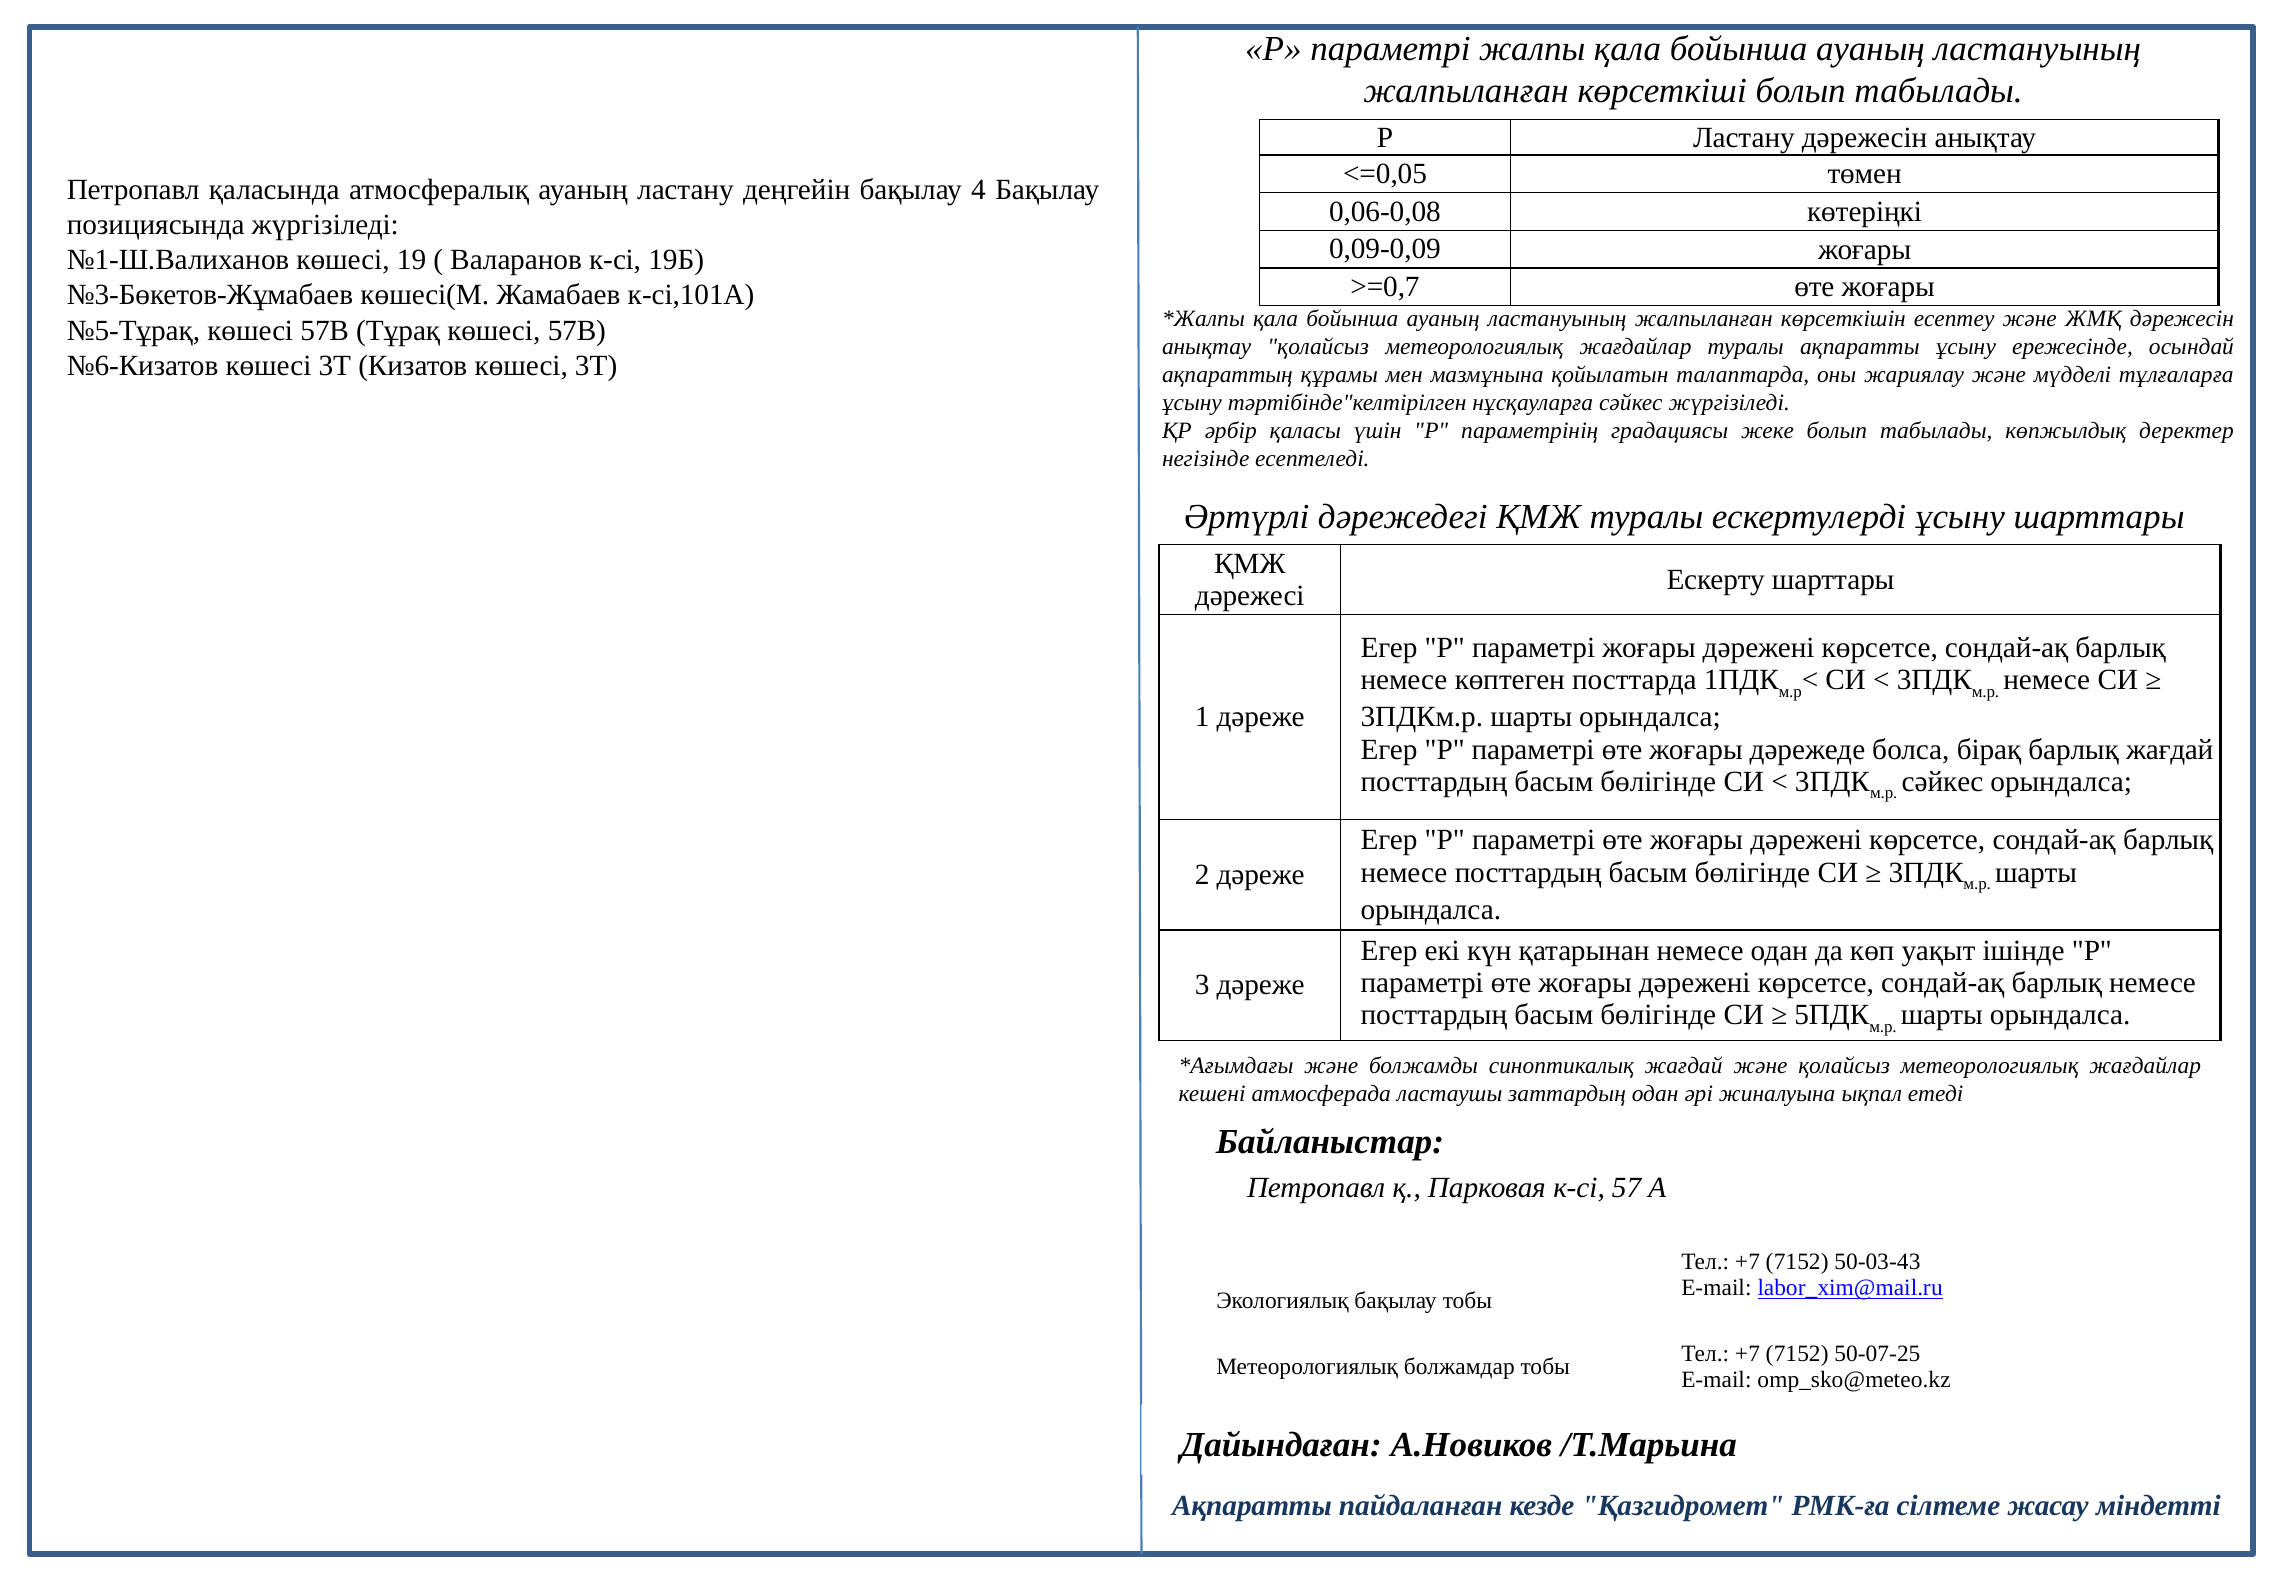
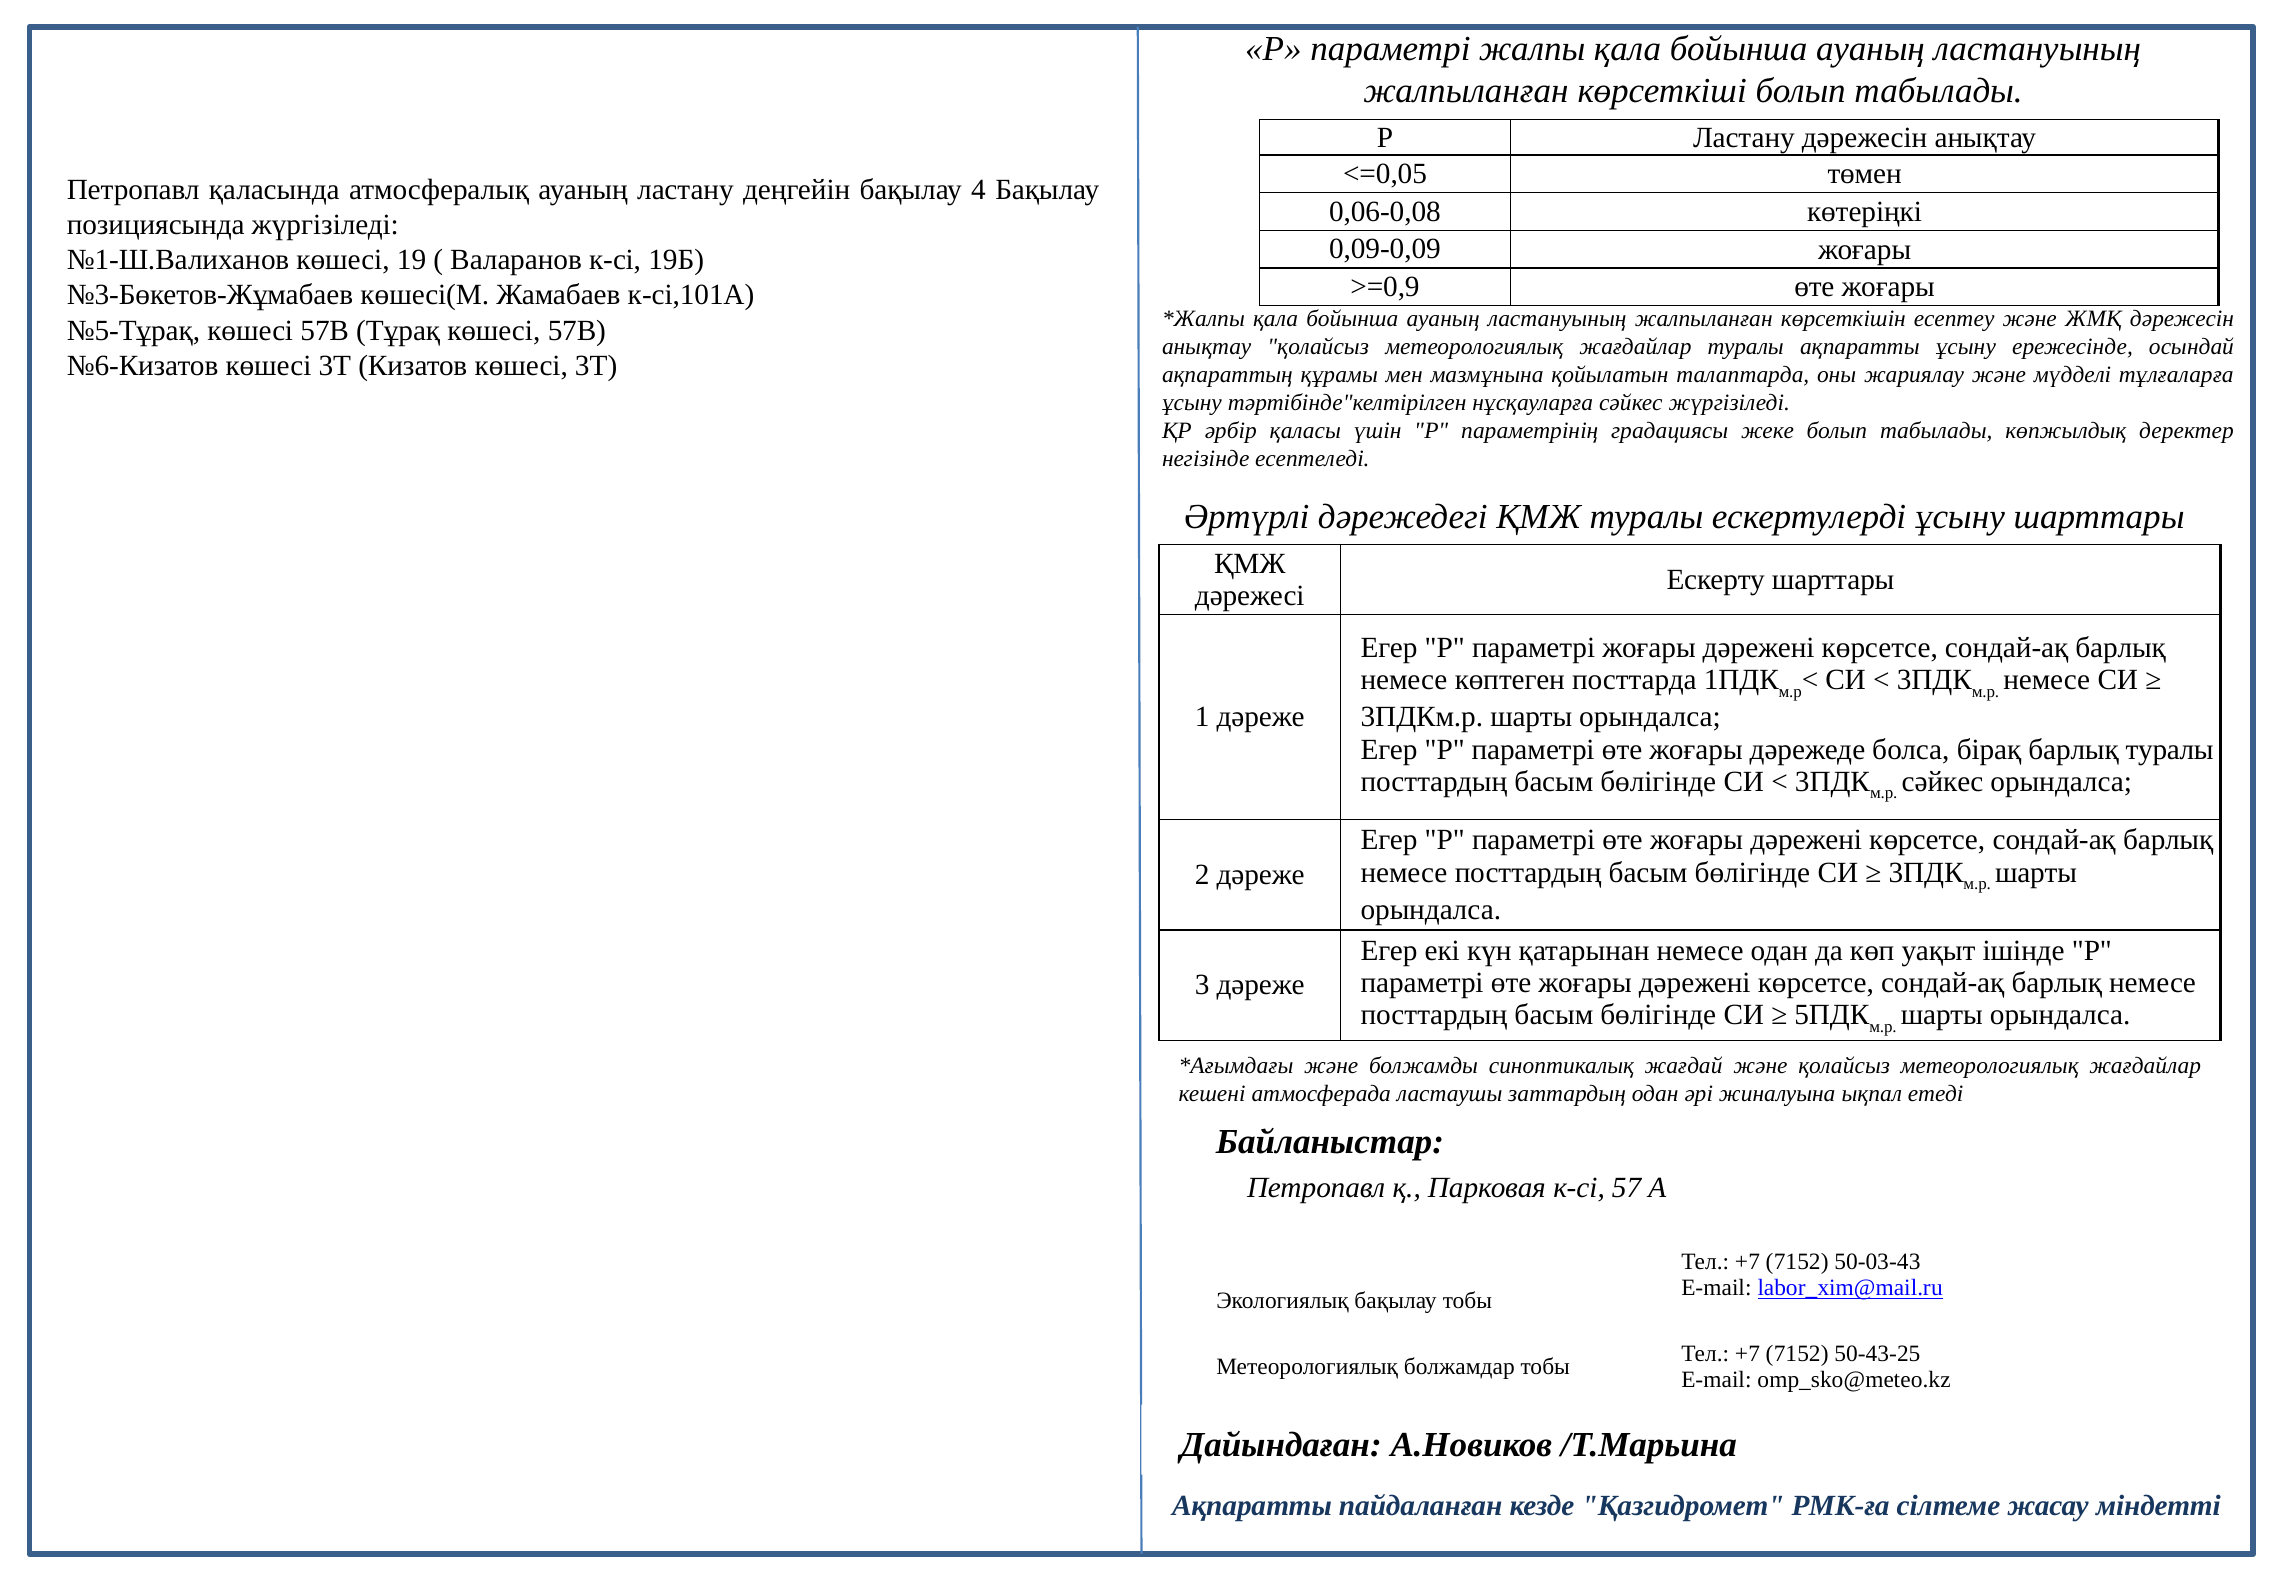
>=0,7: >=0,7 -> >=0,9
барлық жағдай: жағдай -> туралы
50-07-25: 50-07-25 -> 50-43-25
